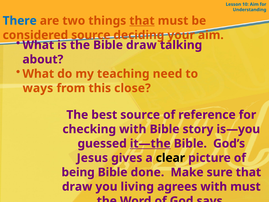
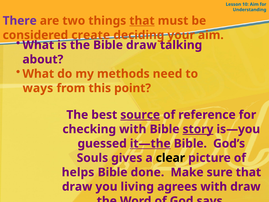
There colour: blue -> purple
source at (91, 35): source -> create
teaching: teaching -> methods
close: close -> point
source at (140, 115) underline: none -> present
story underline: none -> present
Jesus: Jesus -> Souls
being: being -> helps
with must: must -> draw
